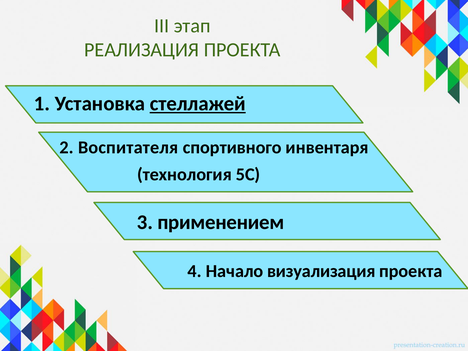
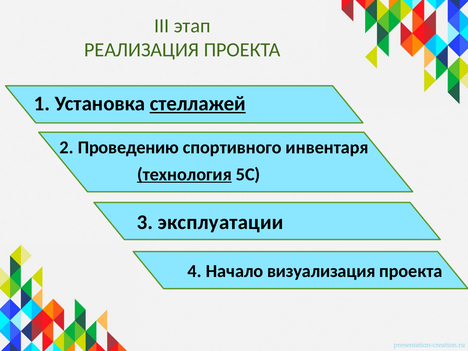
Воспитателя: Воспитателя -> Проведению
технология underline: none -> present
применением: применением -> эксплуатации
